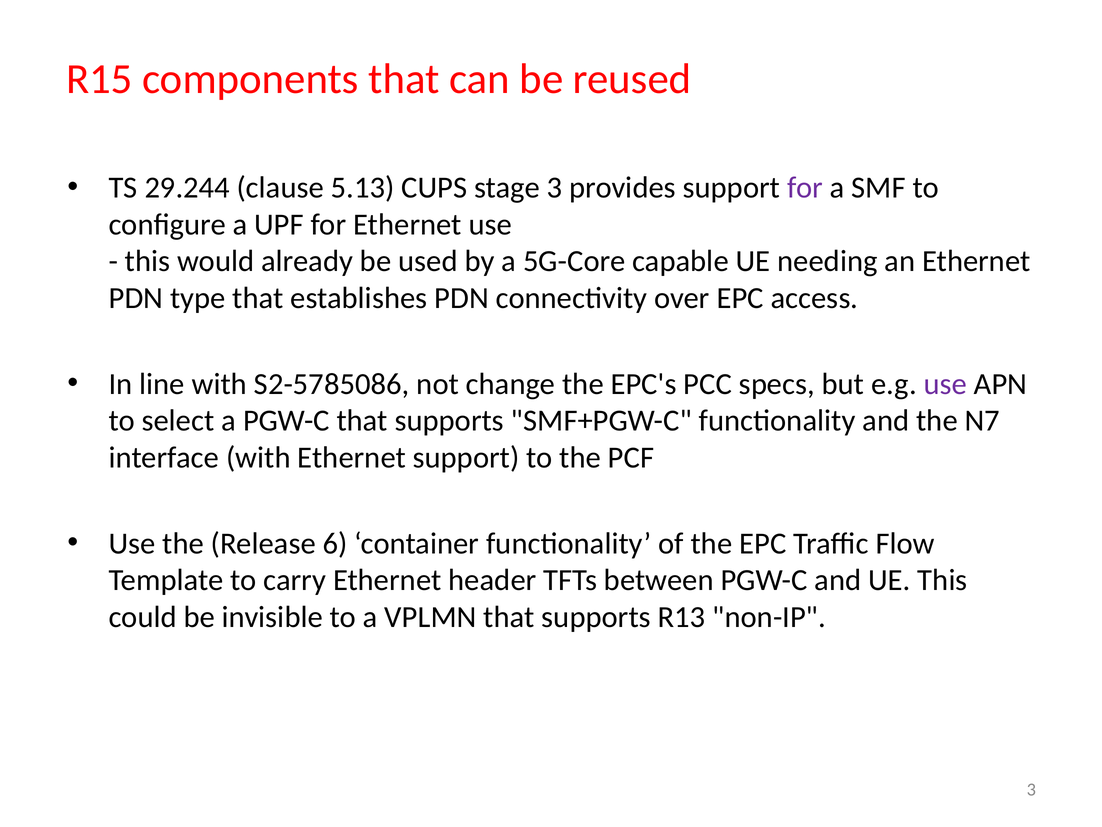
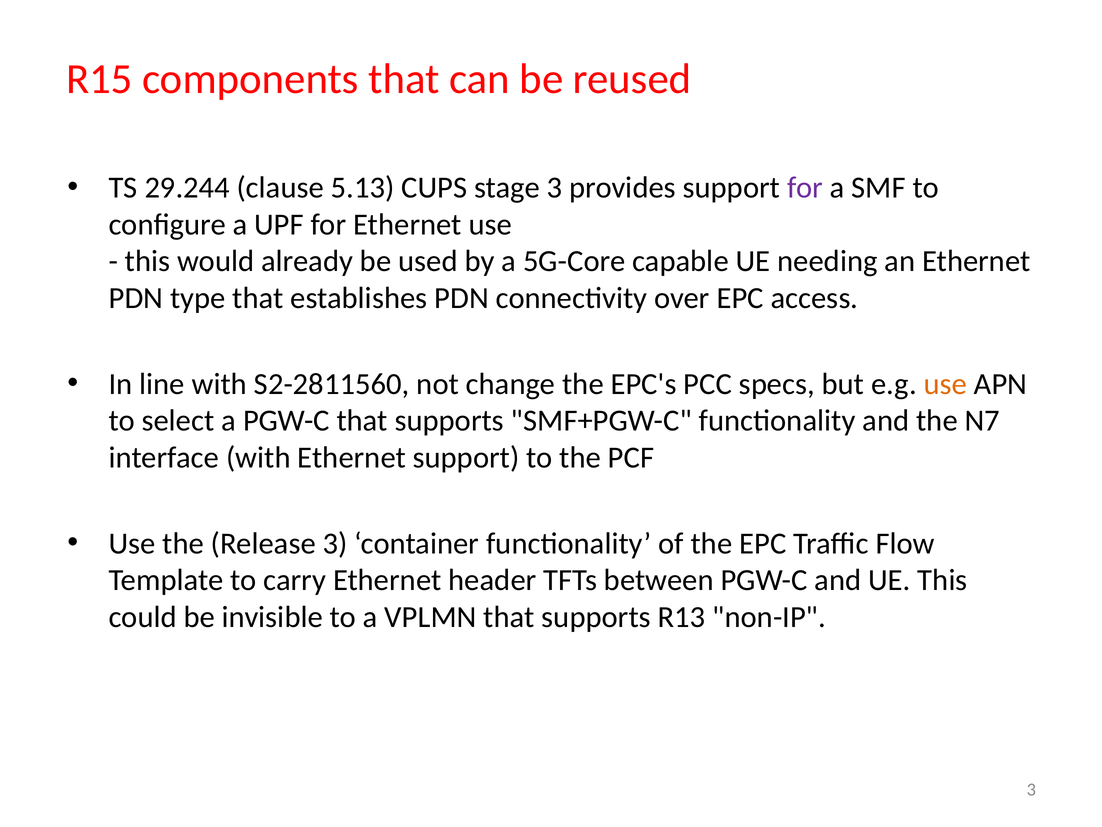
S2-5785086: S2-5785086 -> S2-2811560
use at (945, 384) colour: purple -> orange
Release 6: 6 -> 3
